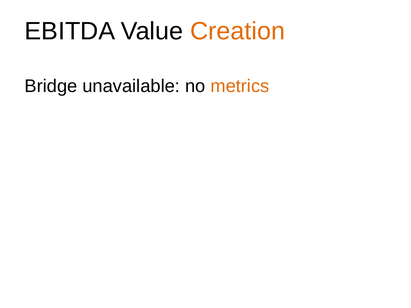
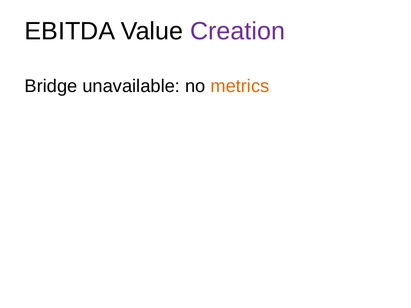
Creation colour: orange -> purple
